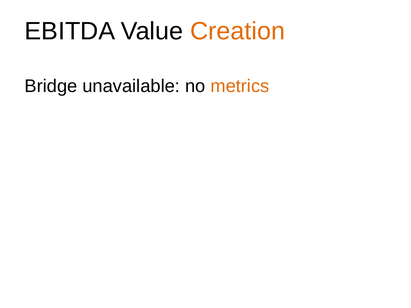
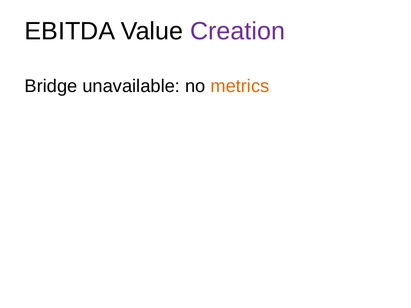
Creation colour: orange -> purple
